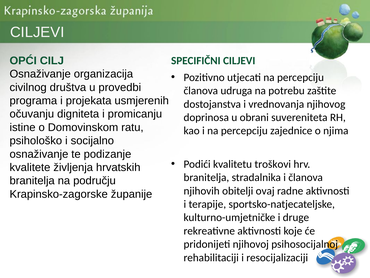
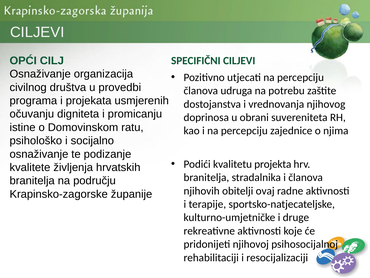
troškovi: troškovi -> projekta
